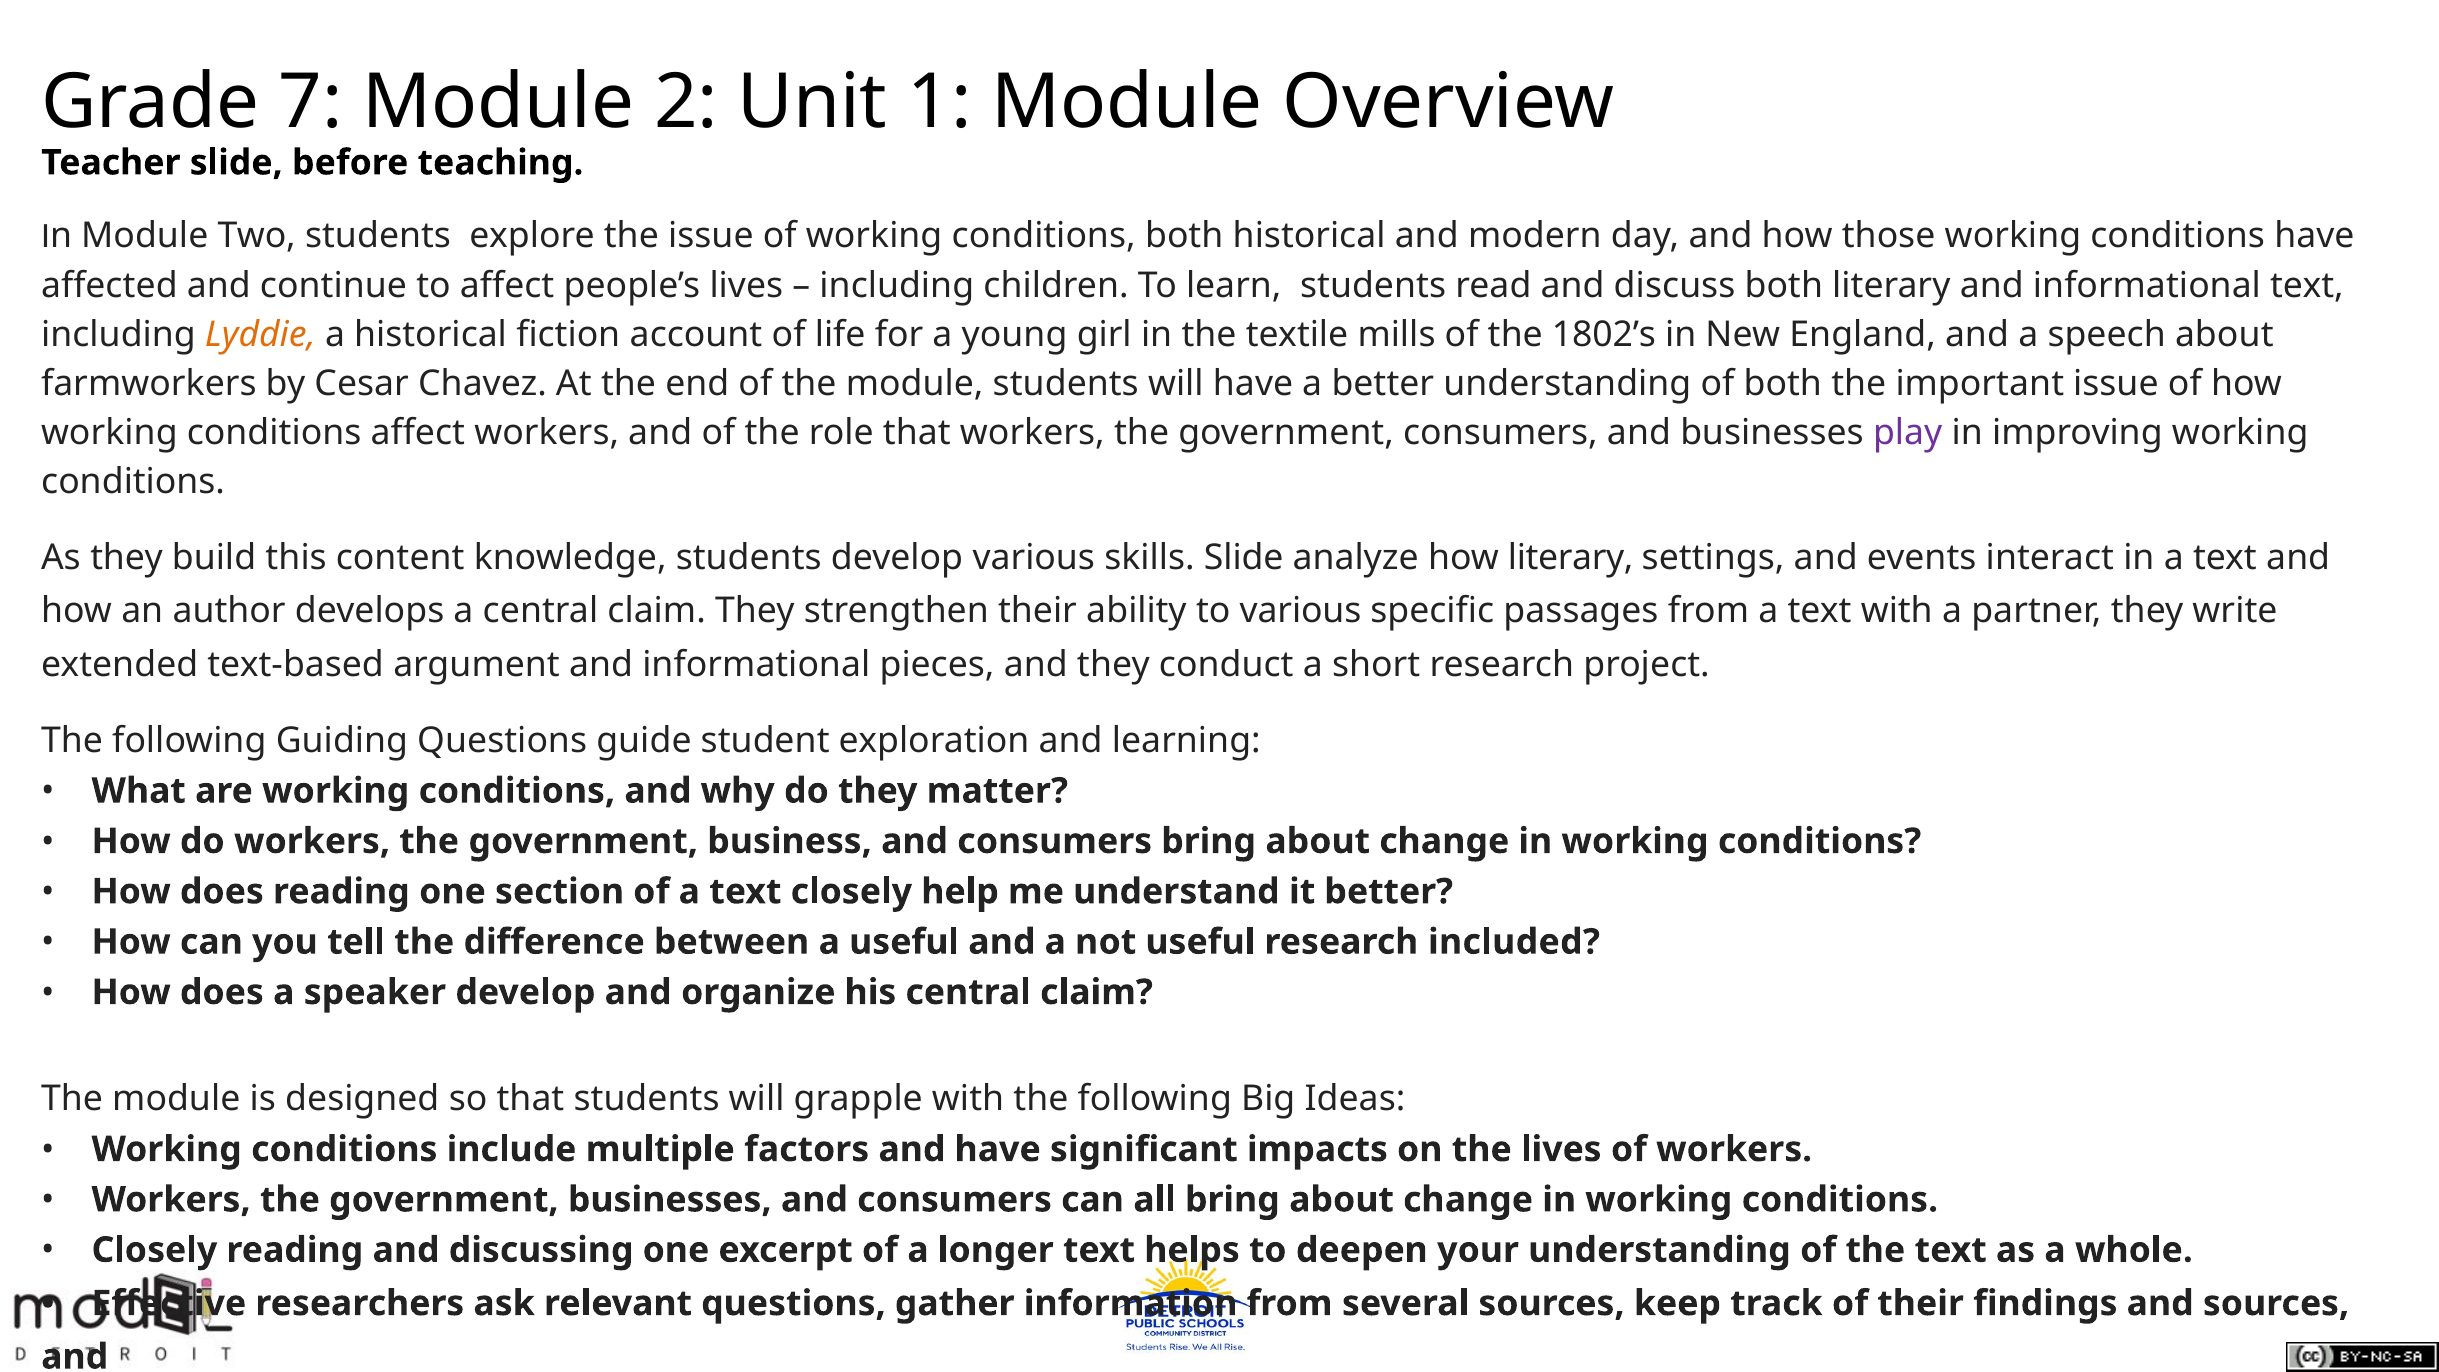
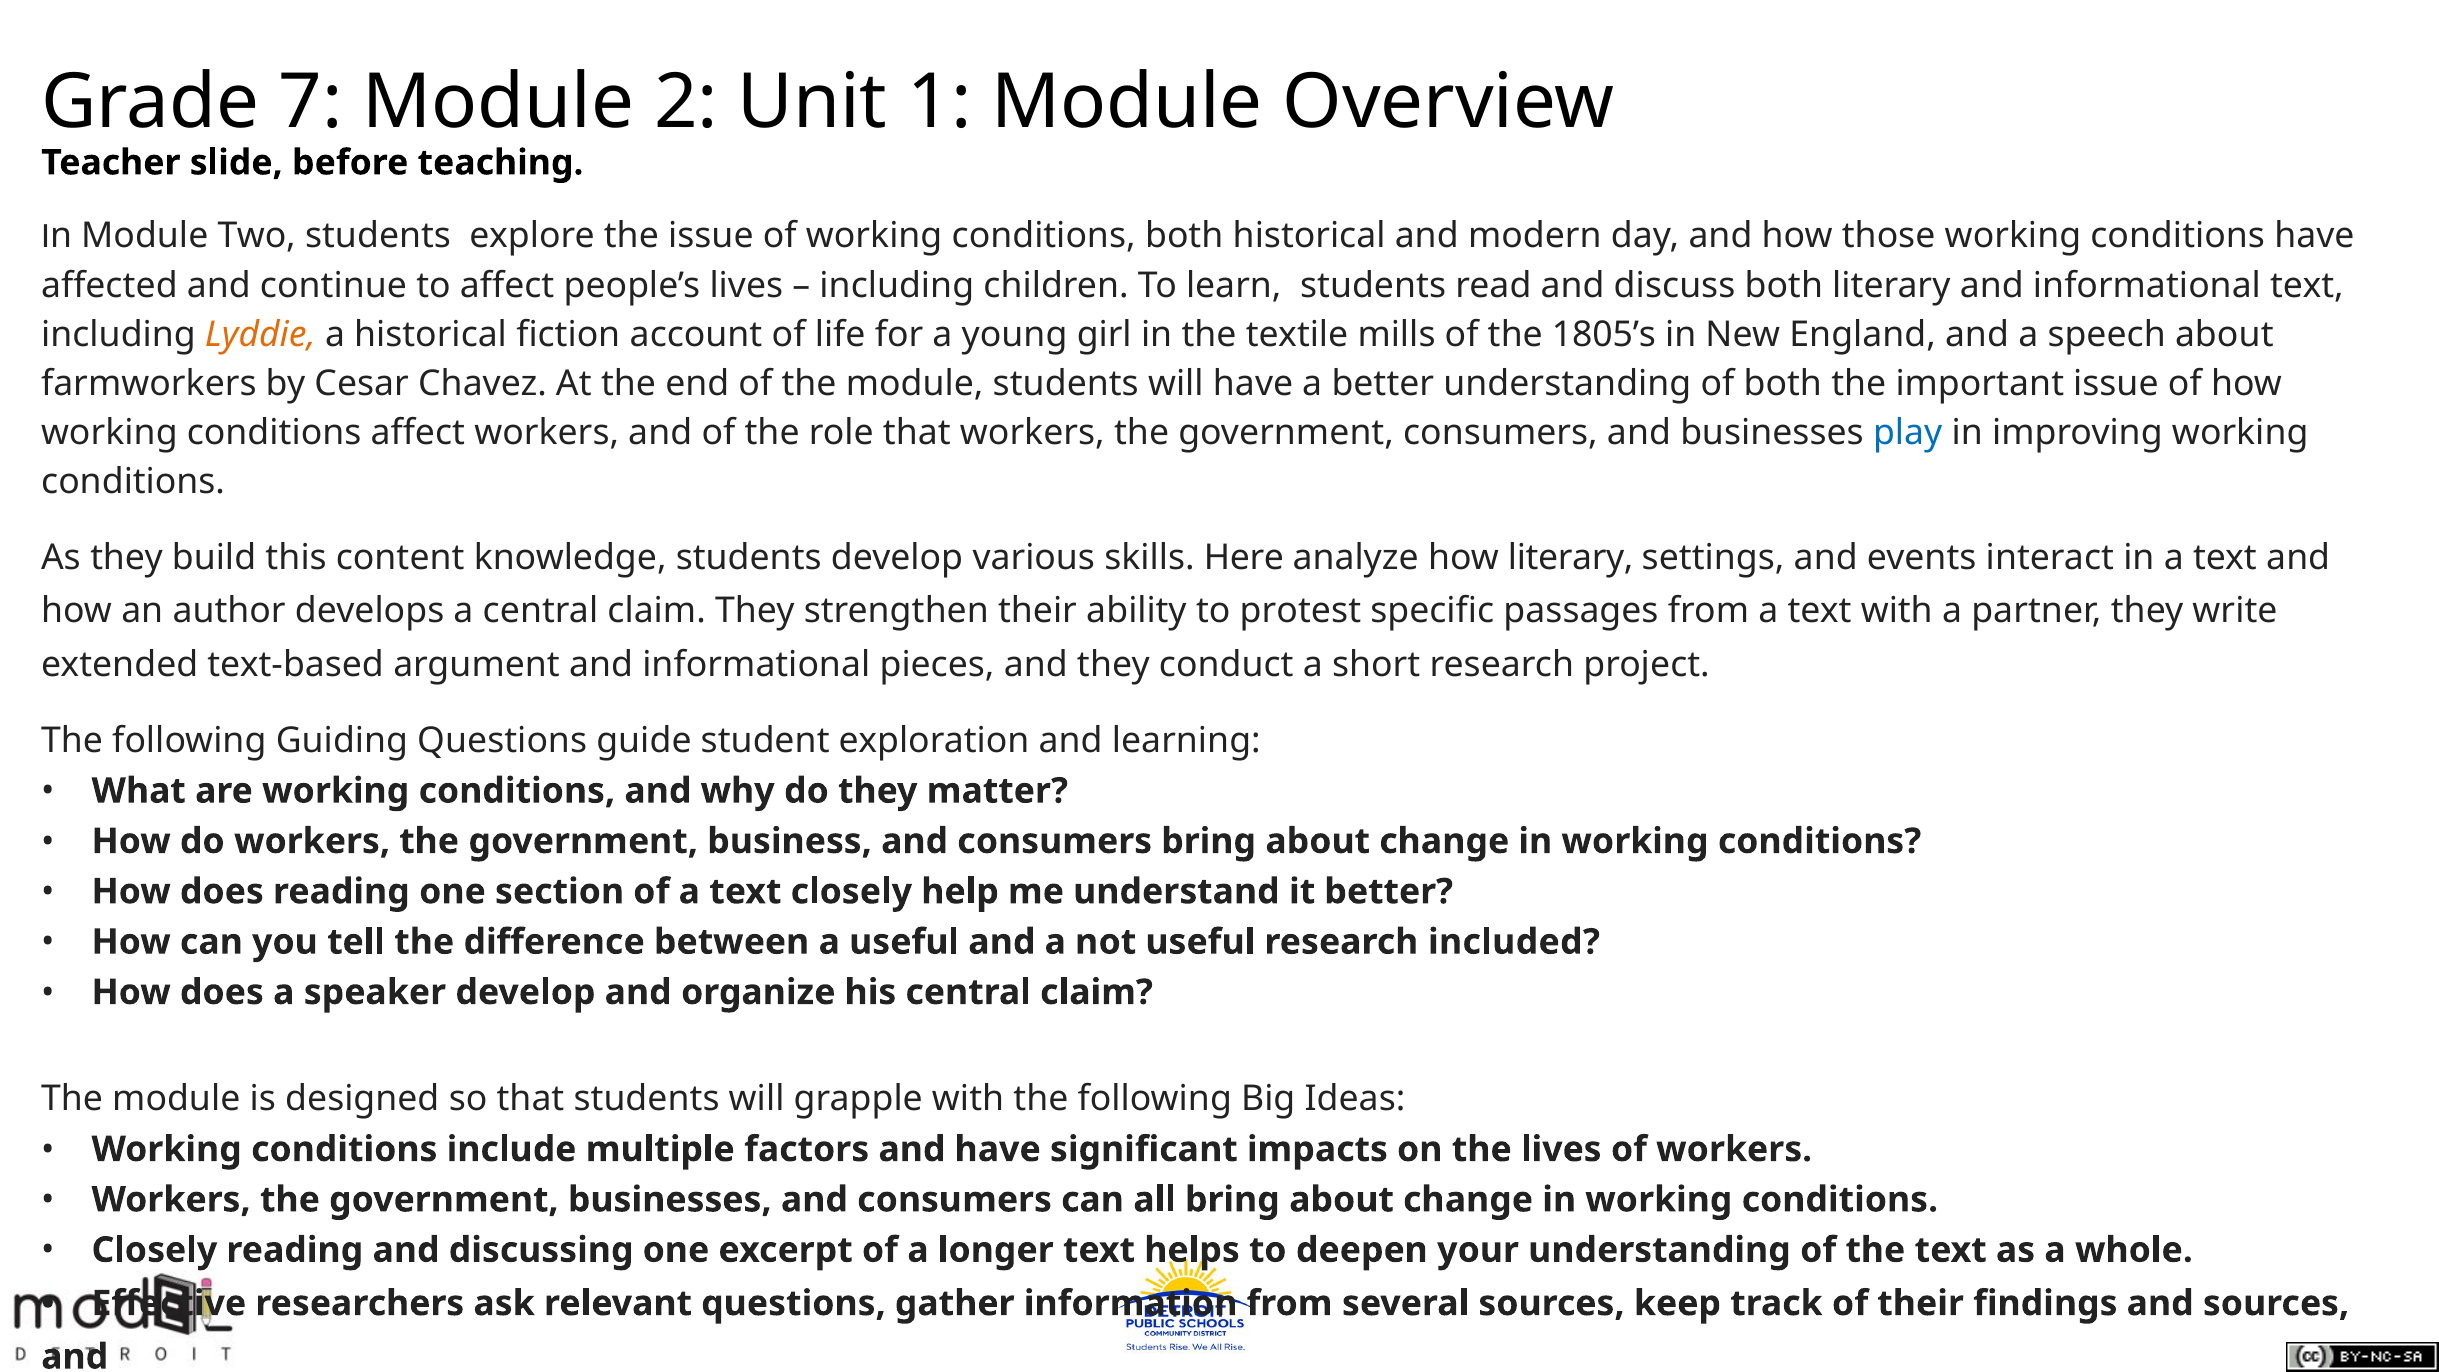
1802’s: 1802’s -> 1805’s
play colour: purple -> blue
skills Slide: Slide -> Here
to various: various -> protest
